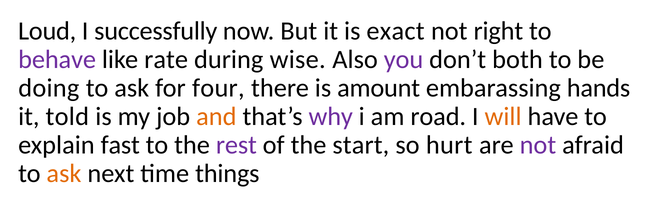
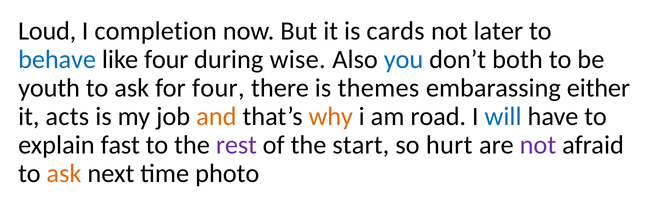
successfully: successfully -> completion
exact: exact -> cards
right: right -> later
behave colour: purple -> blue
like rate: rate -> four
you colour: purple -> blue
doing: doing -> youth
amount: amount -> themes
hands: hands -> either
told: told -> acts
why colour: purple -> orange
will colour: orange -> blue
things: things -> photo
